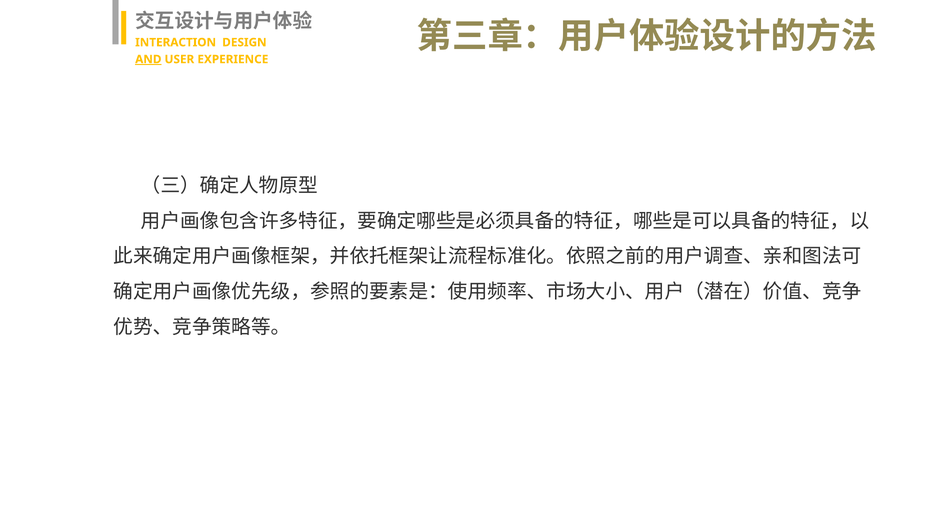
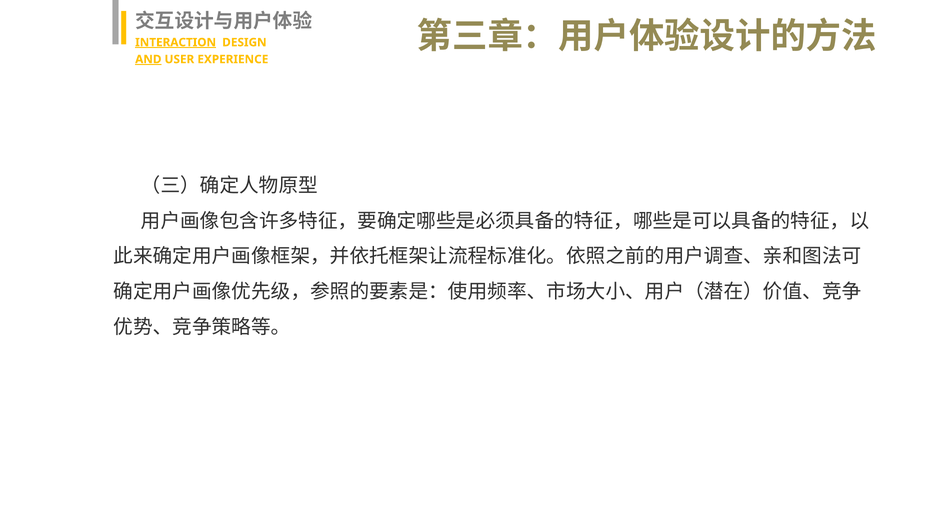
INTERACTION underline: none -> present
